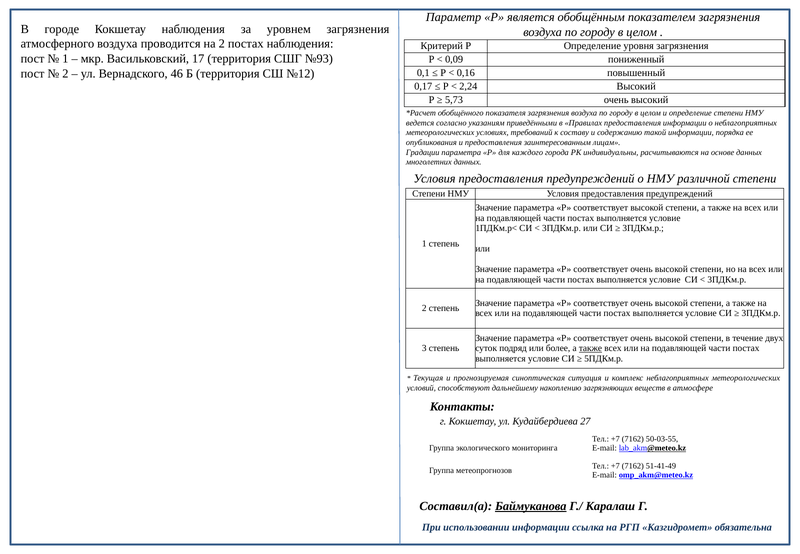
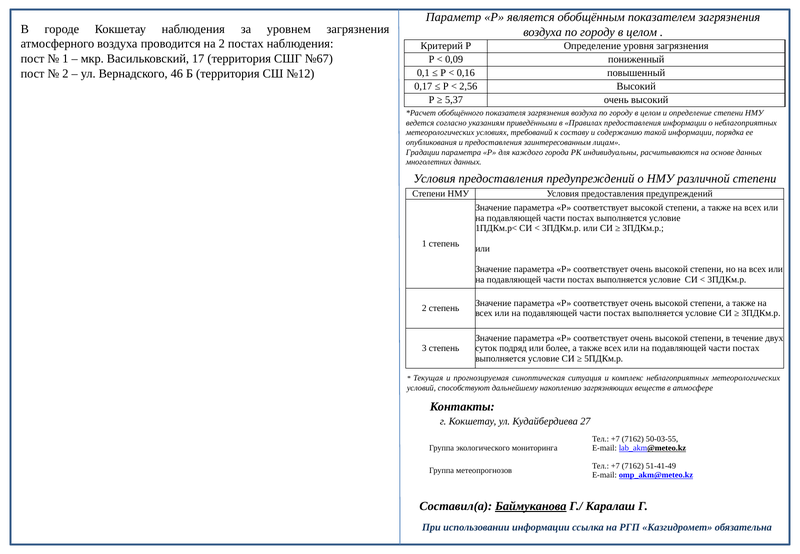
№93: №93 -> №67
2,24: 2,24 -> 2,56
5,73: 5,73 -> 5,37
также at (590, 348) underline: present -> none
